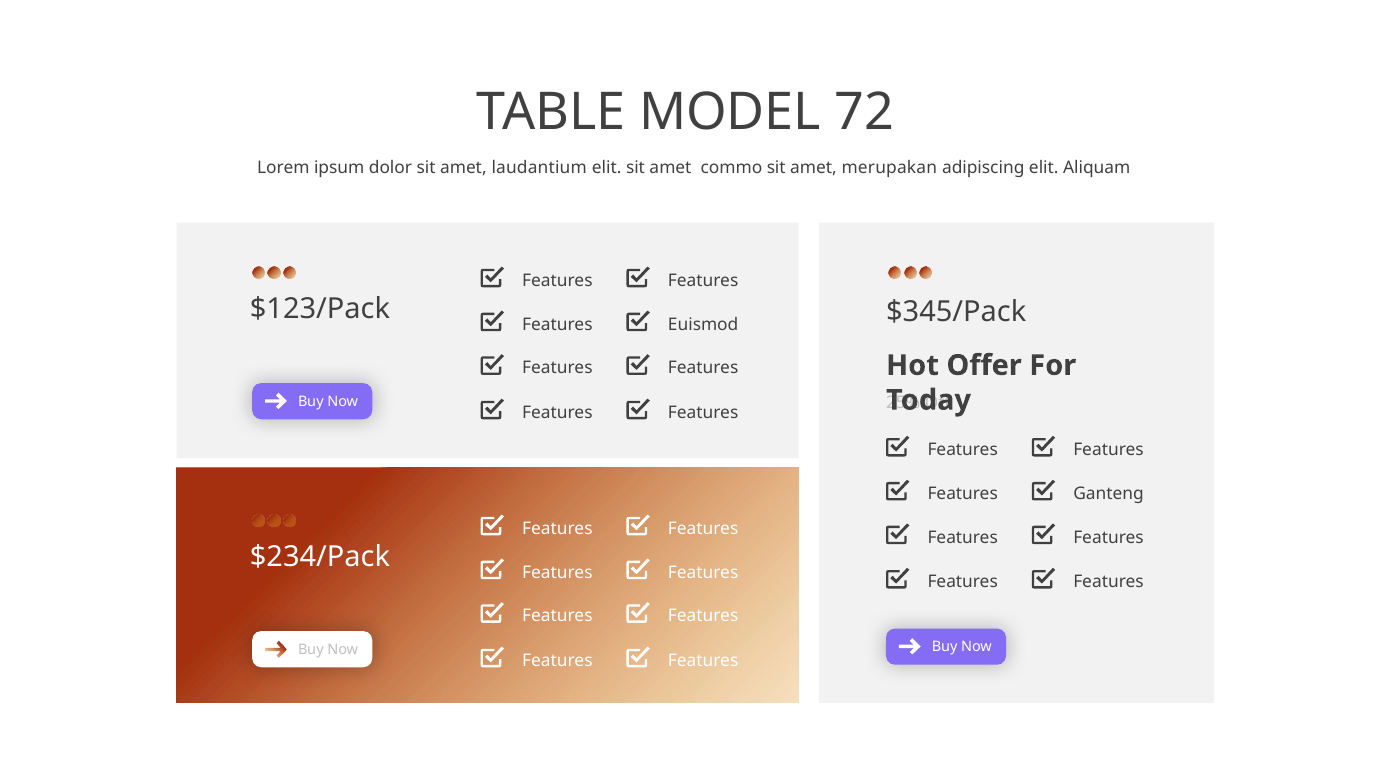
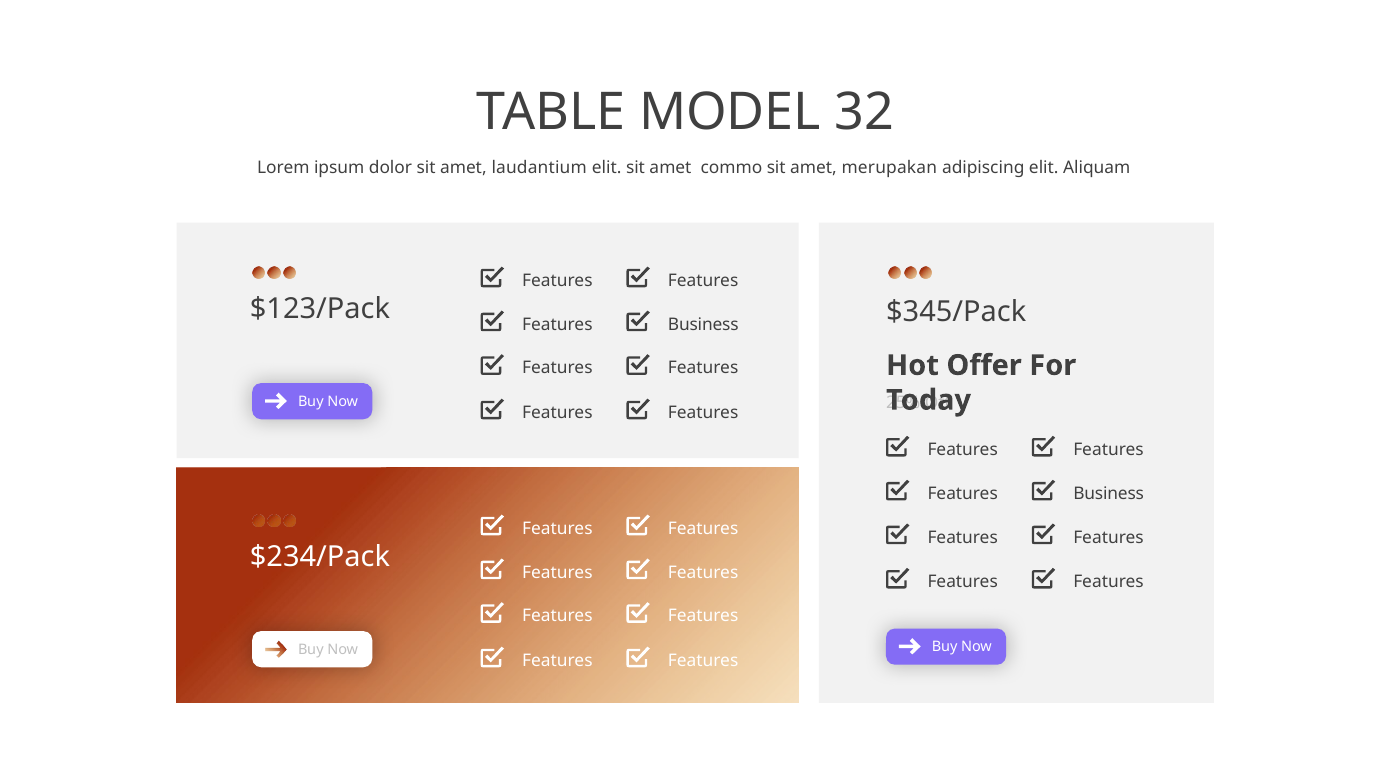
72: 72 -> 32
Euismod at (703, 324): Euismod -> Business
Ganteng at (1109, 494): Ganteng -> Business
